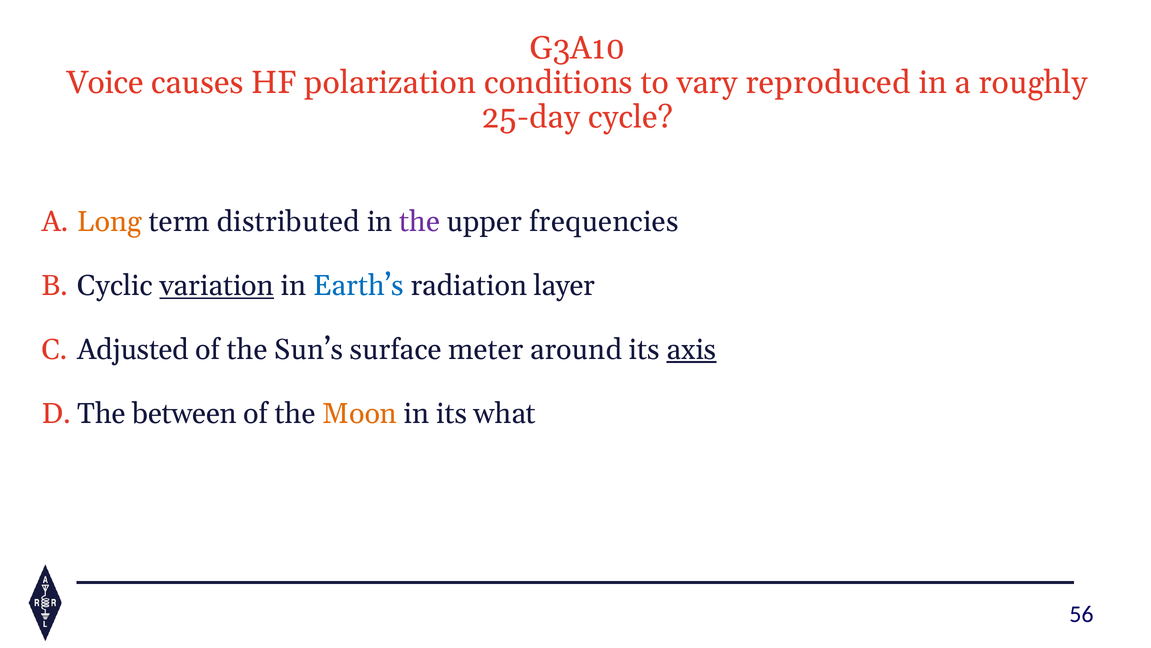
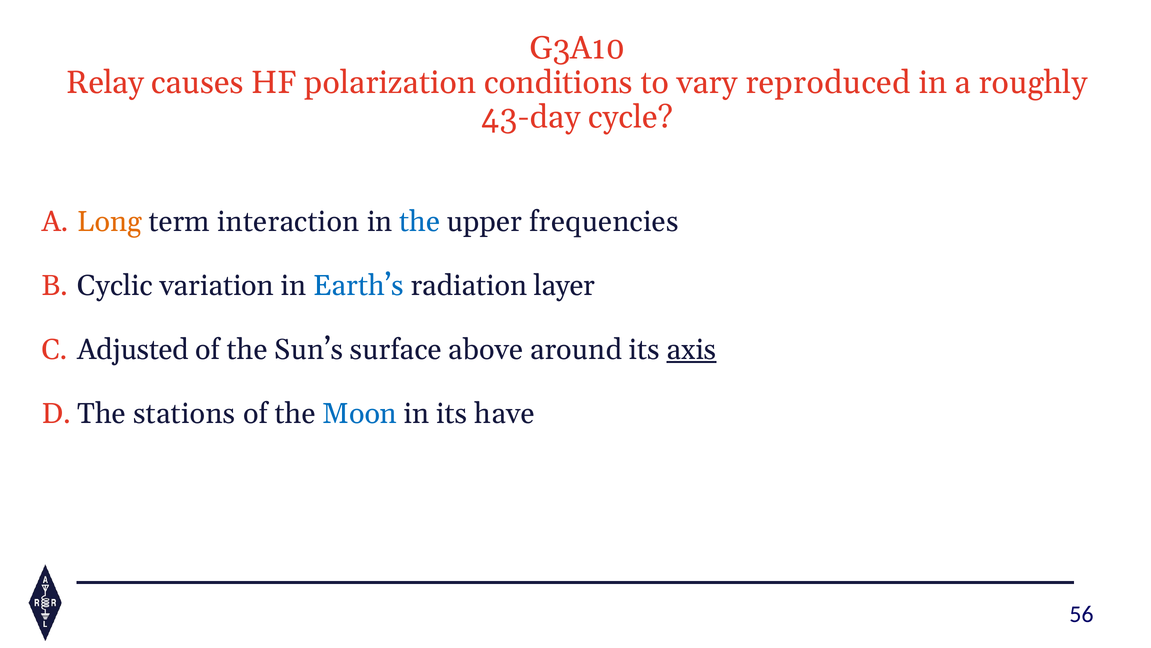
Voice: Voice -> Relay
25-day: 25-day -> 43-day
distributed: distributed -> interaction
the at (420, 222) colour: purple -> blue
variation underline: present -> none
meter: meter -> above
between: between -> stations
Moon colour: orange -> blue
what: what -> have
